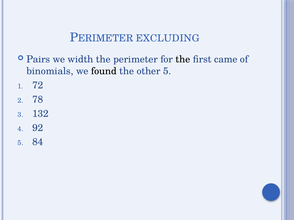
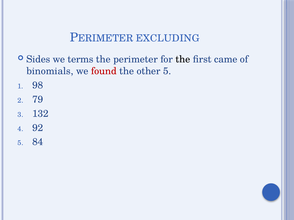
Pairs: Pairs -> Sides
width: width -> terms
found colour: black -> red
72: 72 -> 98
78: 78 -> 79
